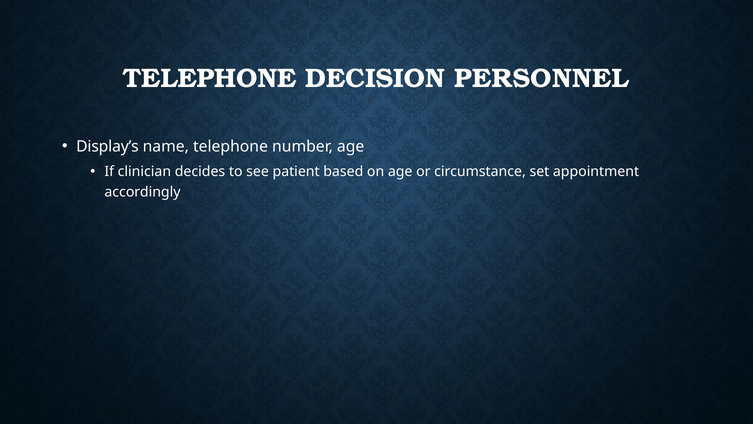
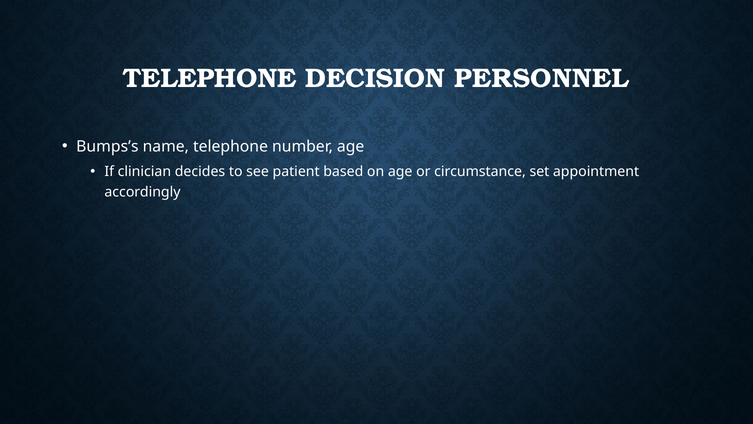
Display’s: Display’s -> Bumps’s
